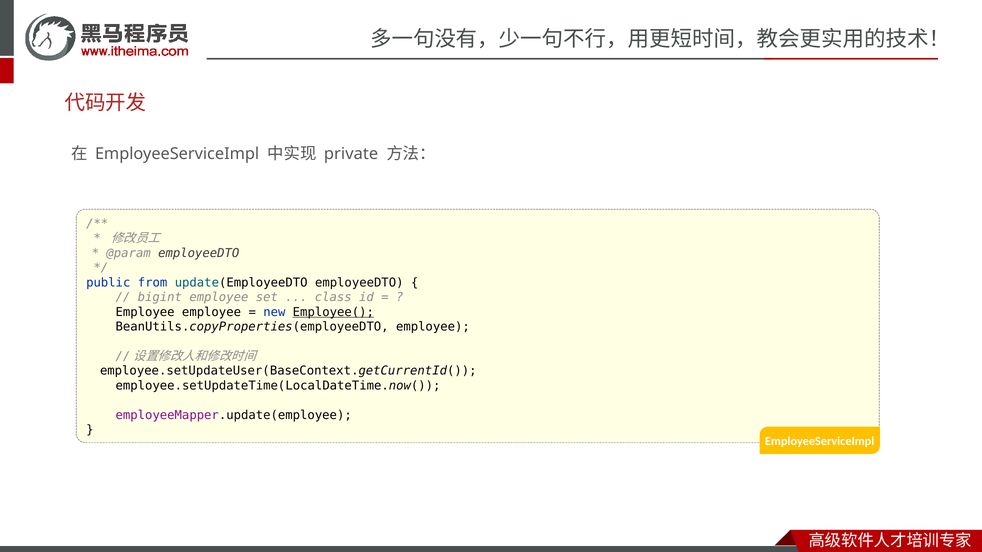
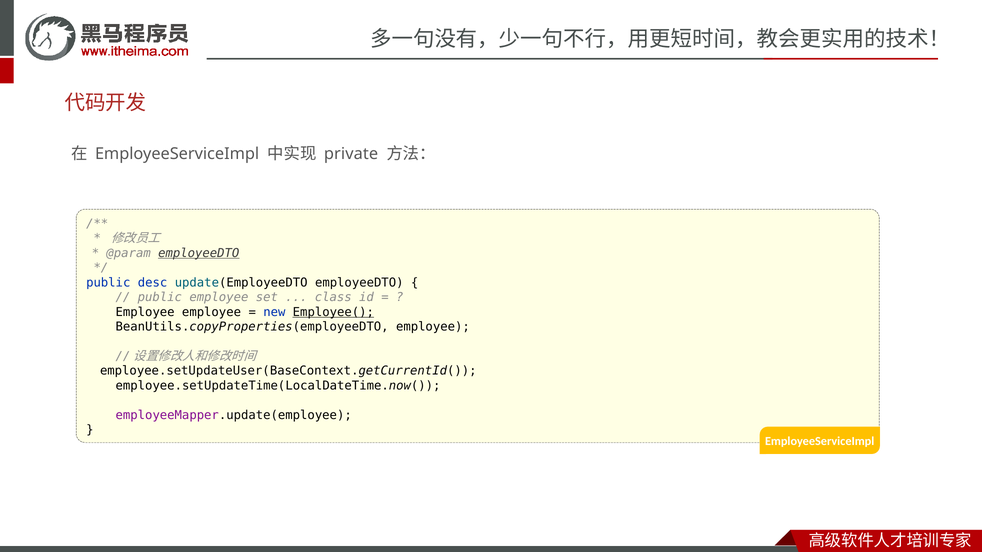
employeeDTO at (199, 253) underline: none -> present
from: from -> desc
bigint at (160, 297): bigint -> public
